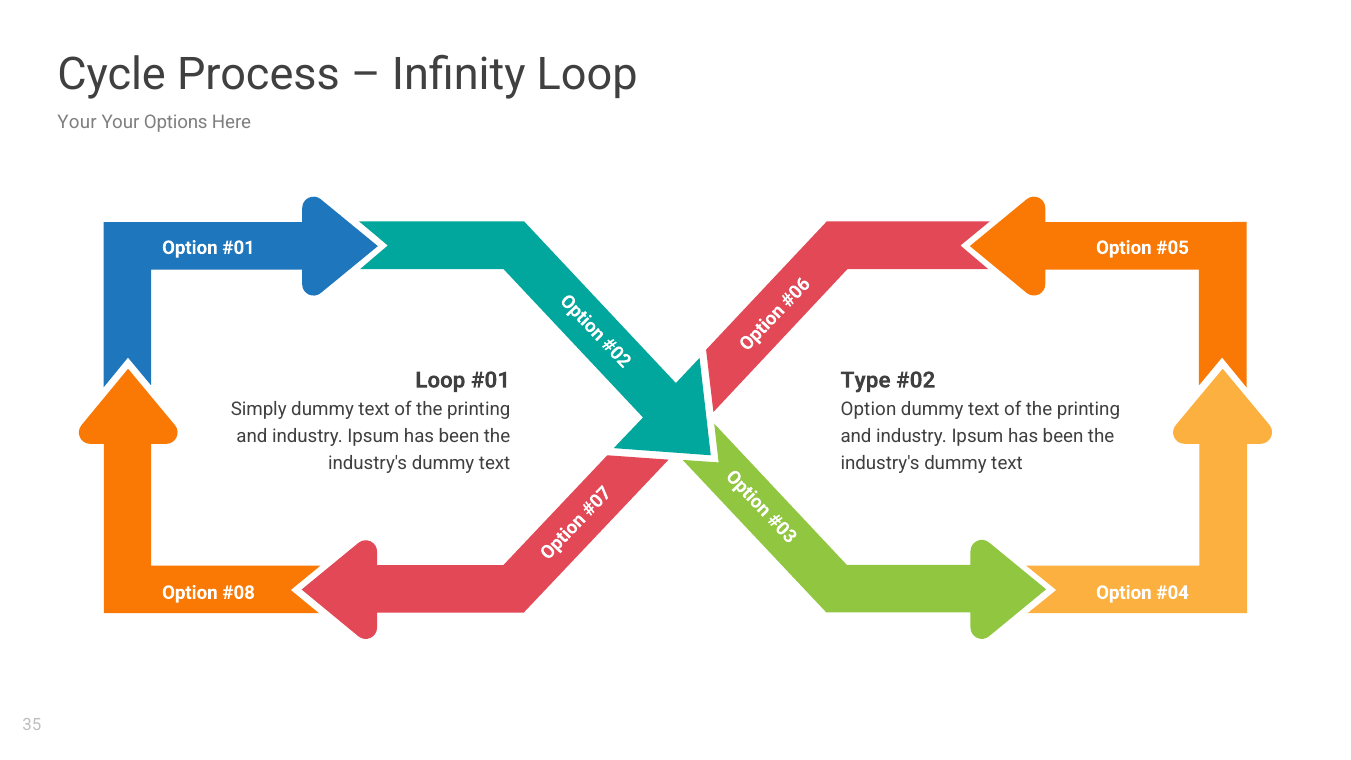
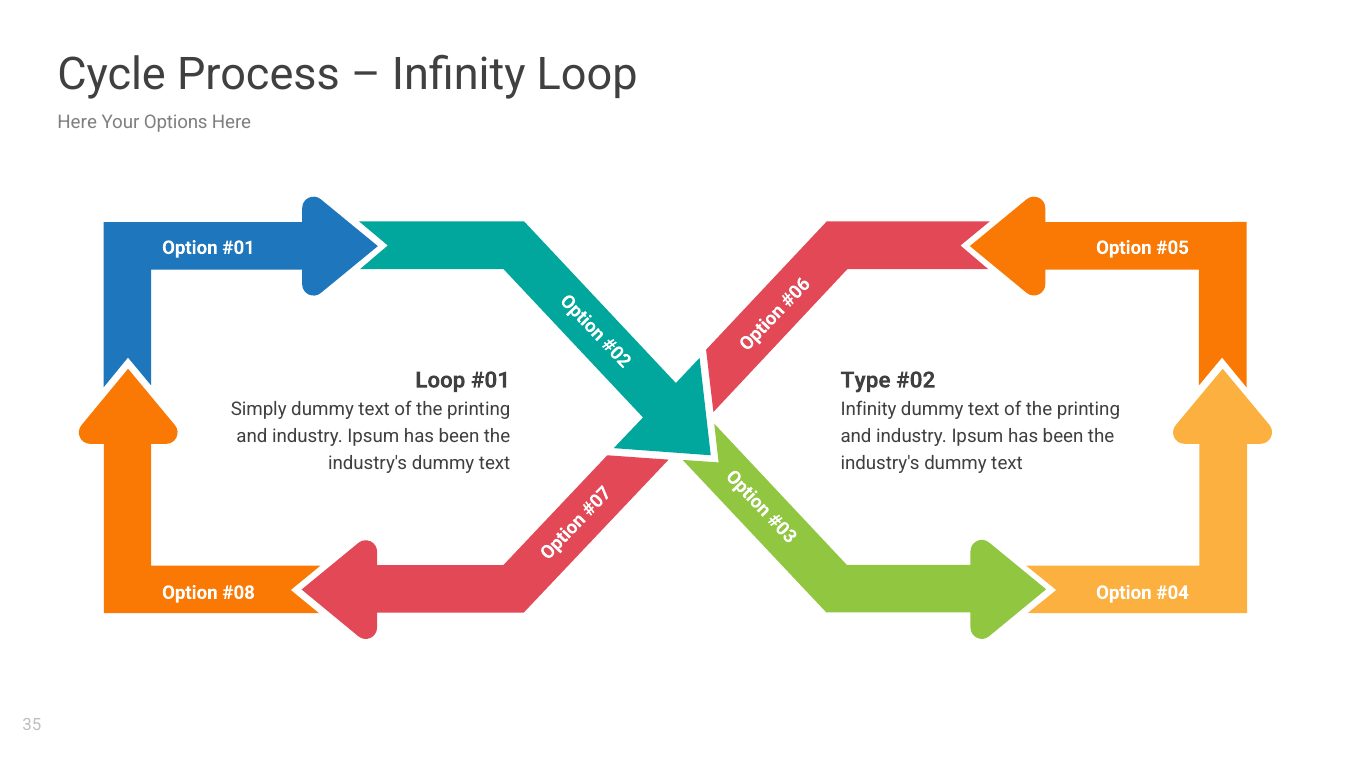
Your at (77, 122): Your -> Here
Option at (868, 409): Option -> Infinity
